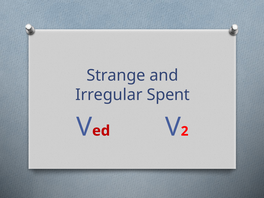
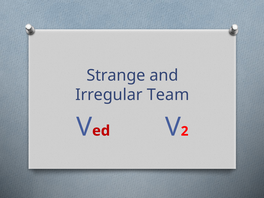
Spent: Spent -> Team
